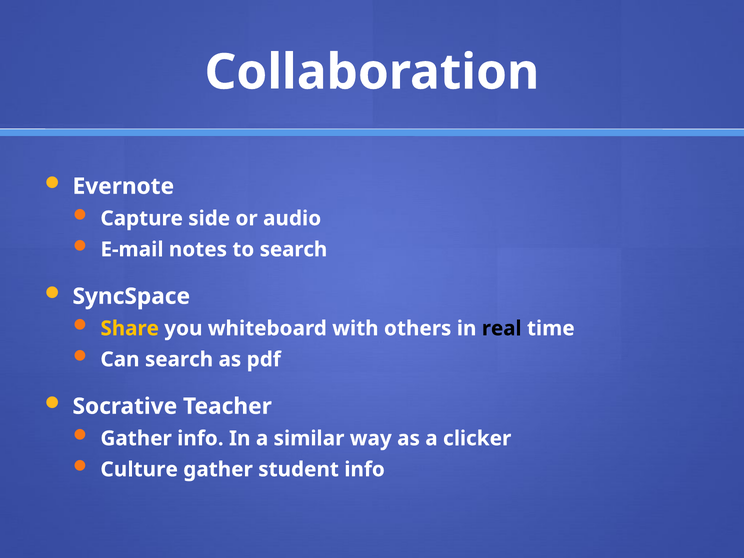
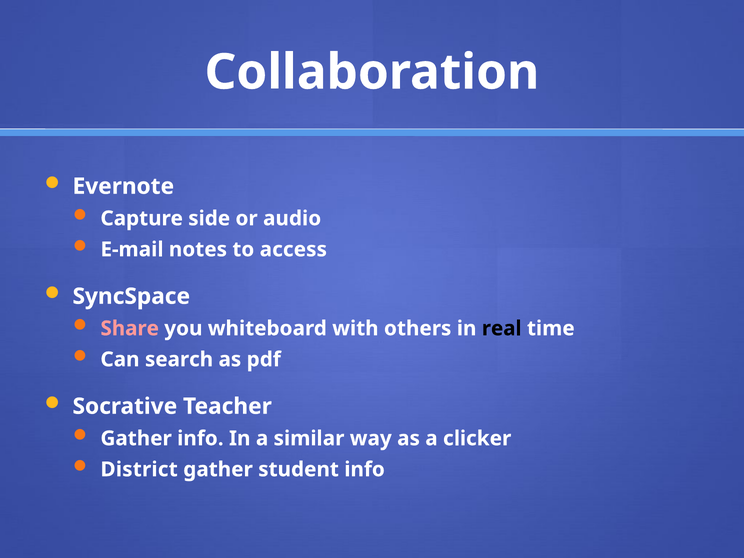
to search: search -> access
Share colour: yellow -> pink
Culture: Culture -> District
